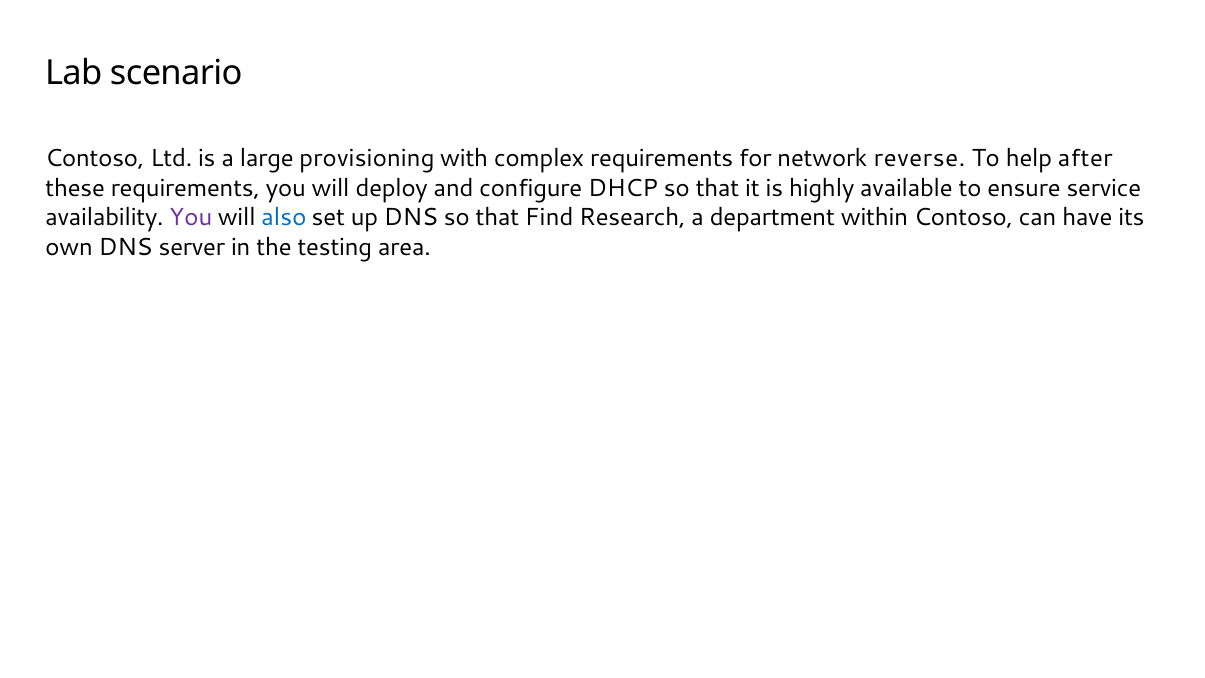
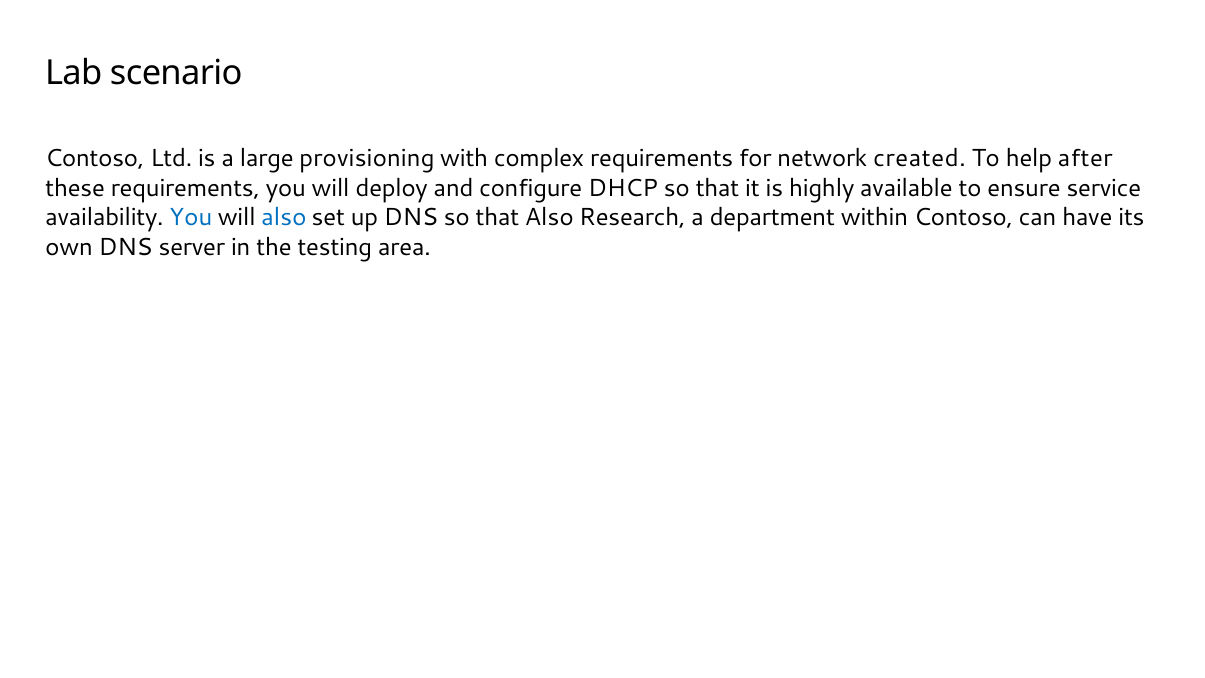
reverse: reverse -> created
You at (191, 217) colour: purple -> blue
that Find: Find -> Also
